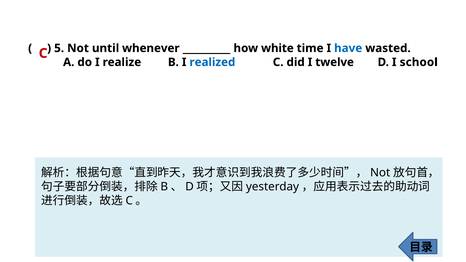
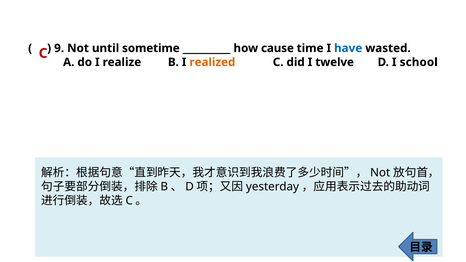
5: 5 -> 9
whenever: whenever -> sometime
white: white -> cause
realized colour: blue -> orange
